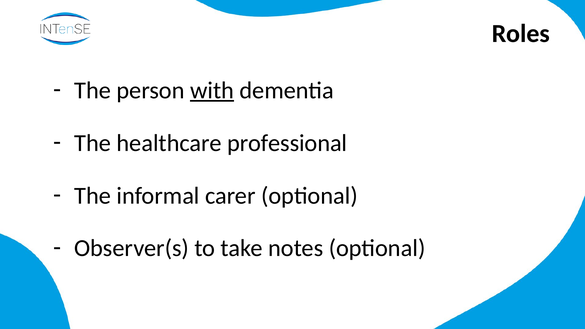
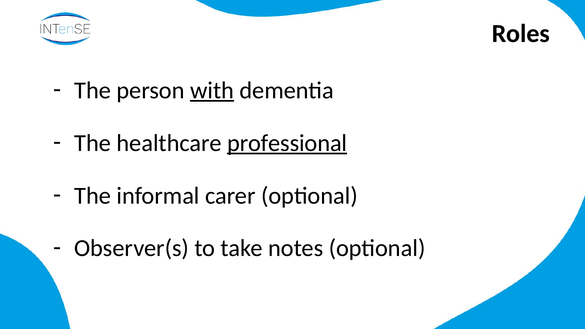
professional underline: none -> present
